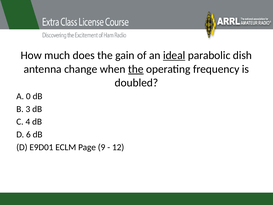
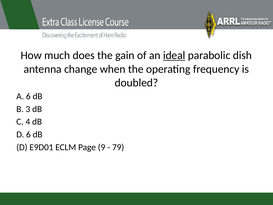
the at (136, 69) underline: present -> none
A 0: 0 -> 6
12: 12 -> 79
